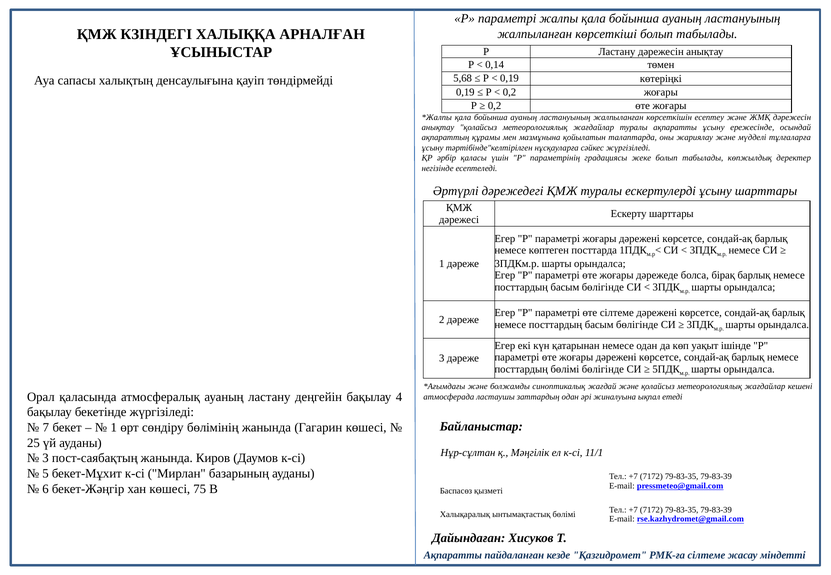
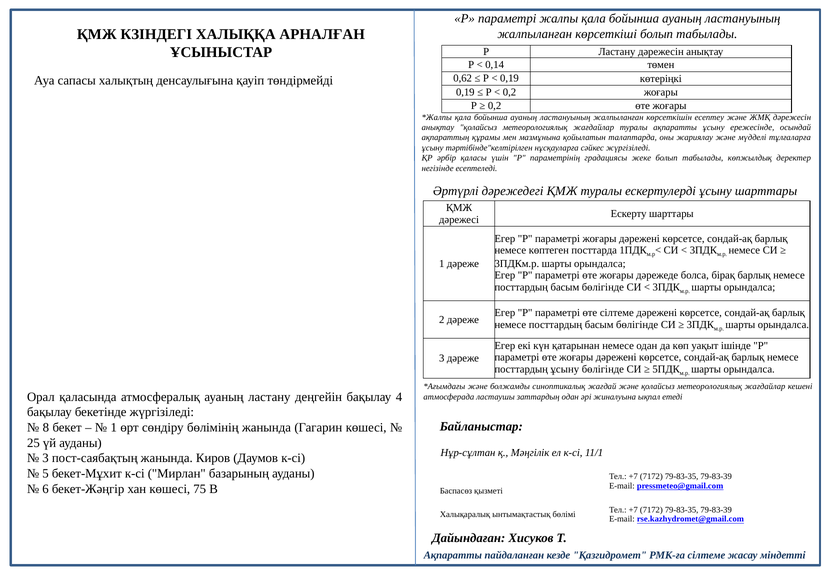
5,68: 5,68 -> 0,62
посттардың бөлімі: бөлімі -> ұсыну
7: 7 -> 8
